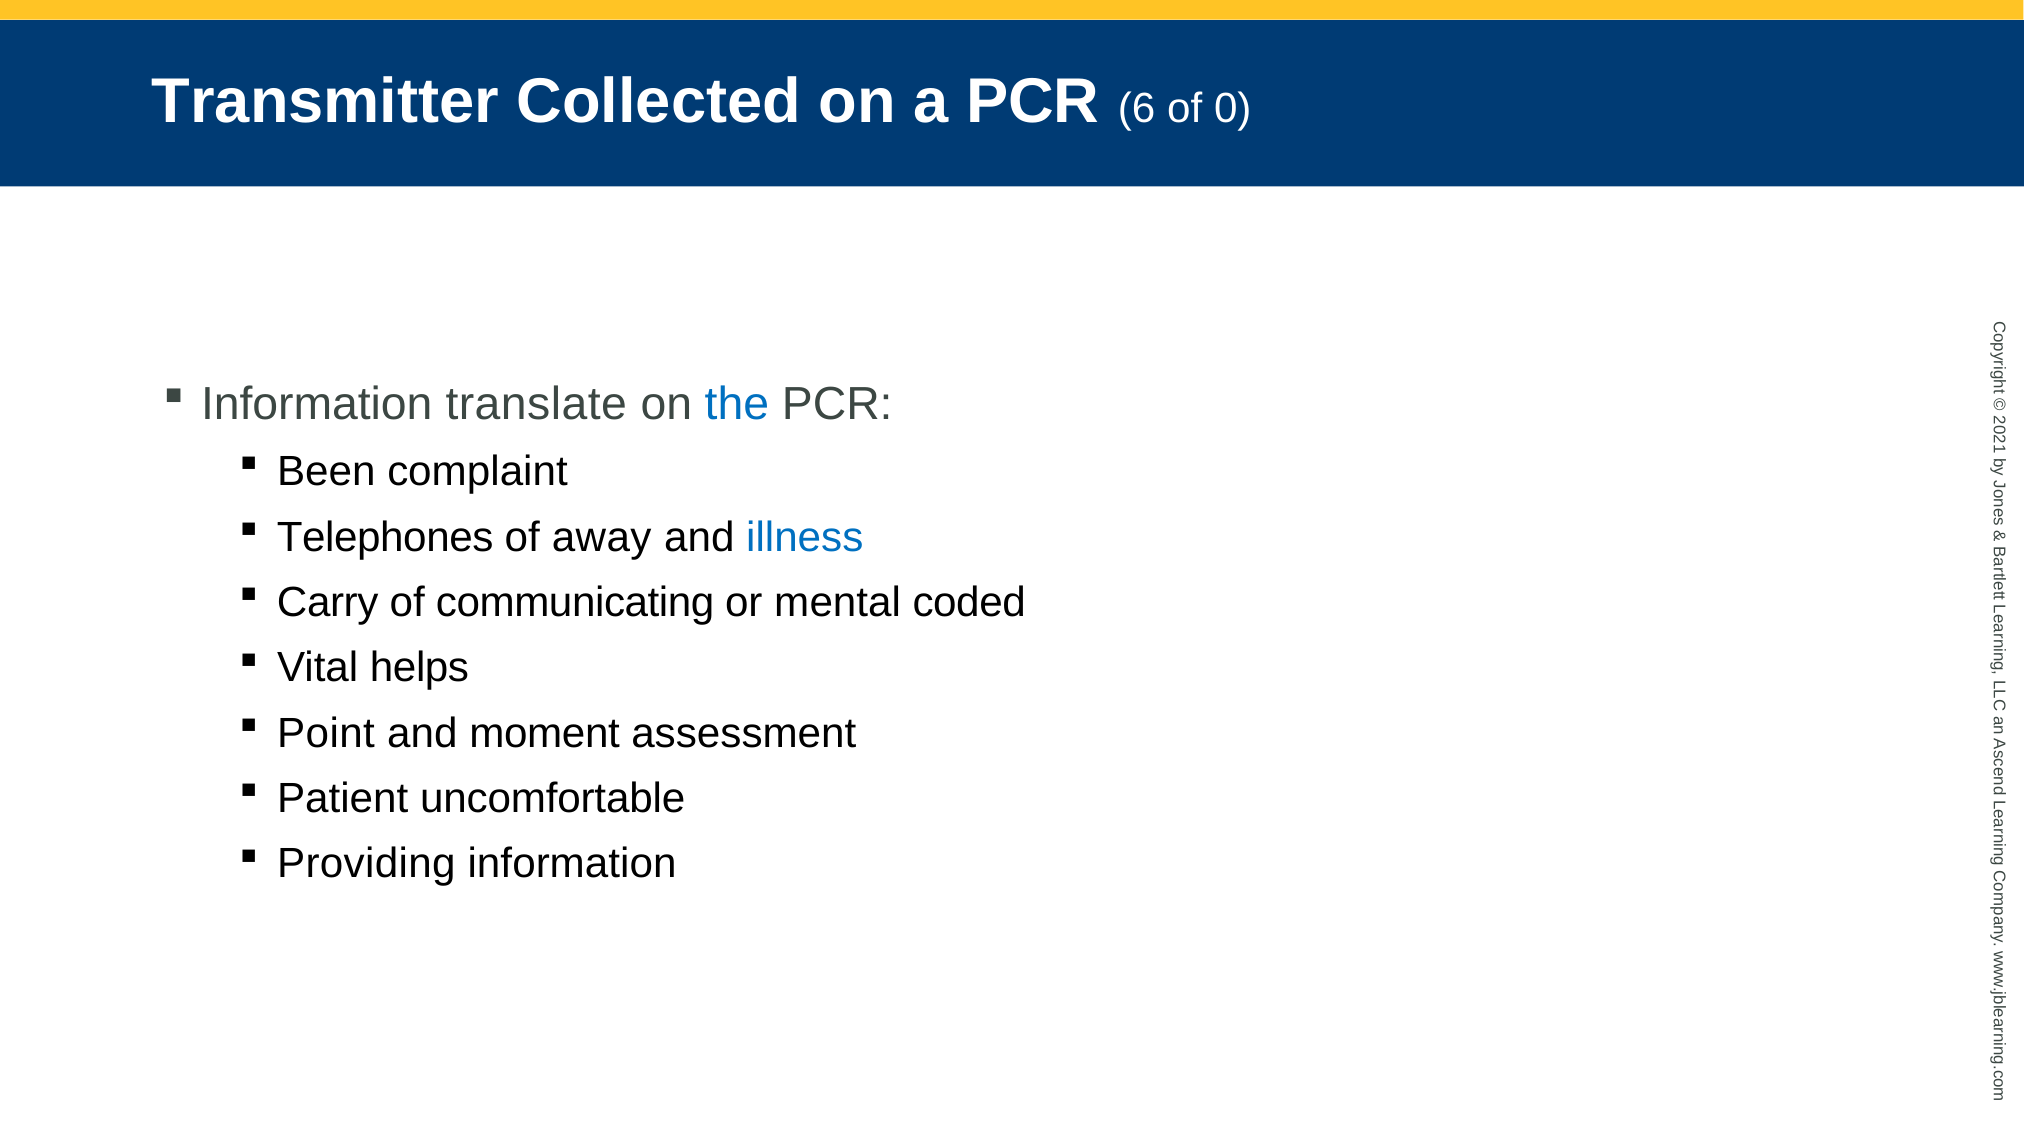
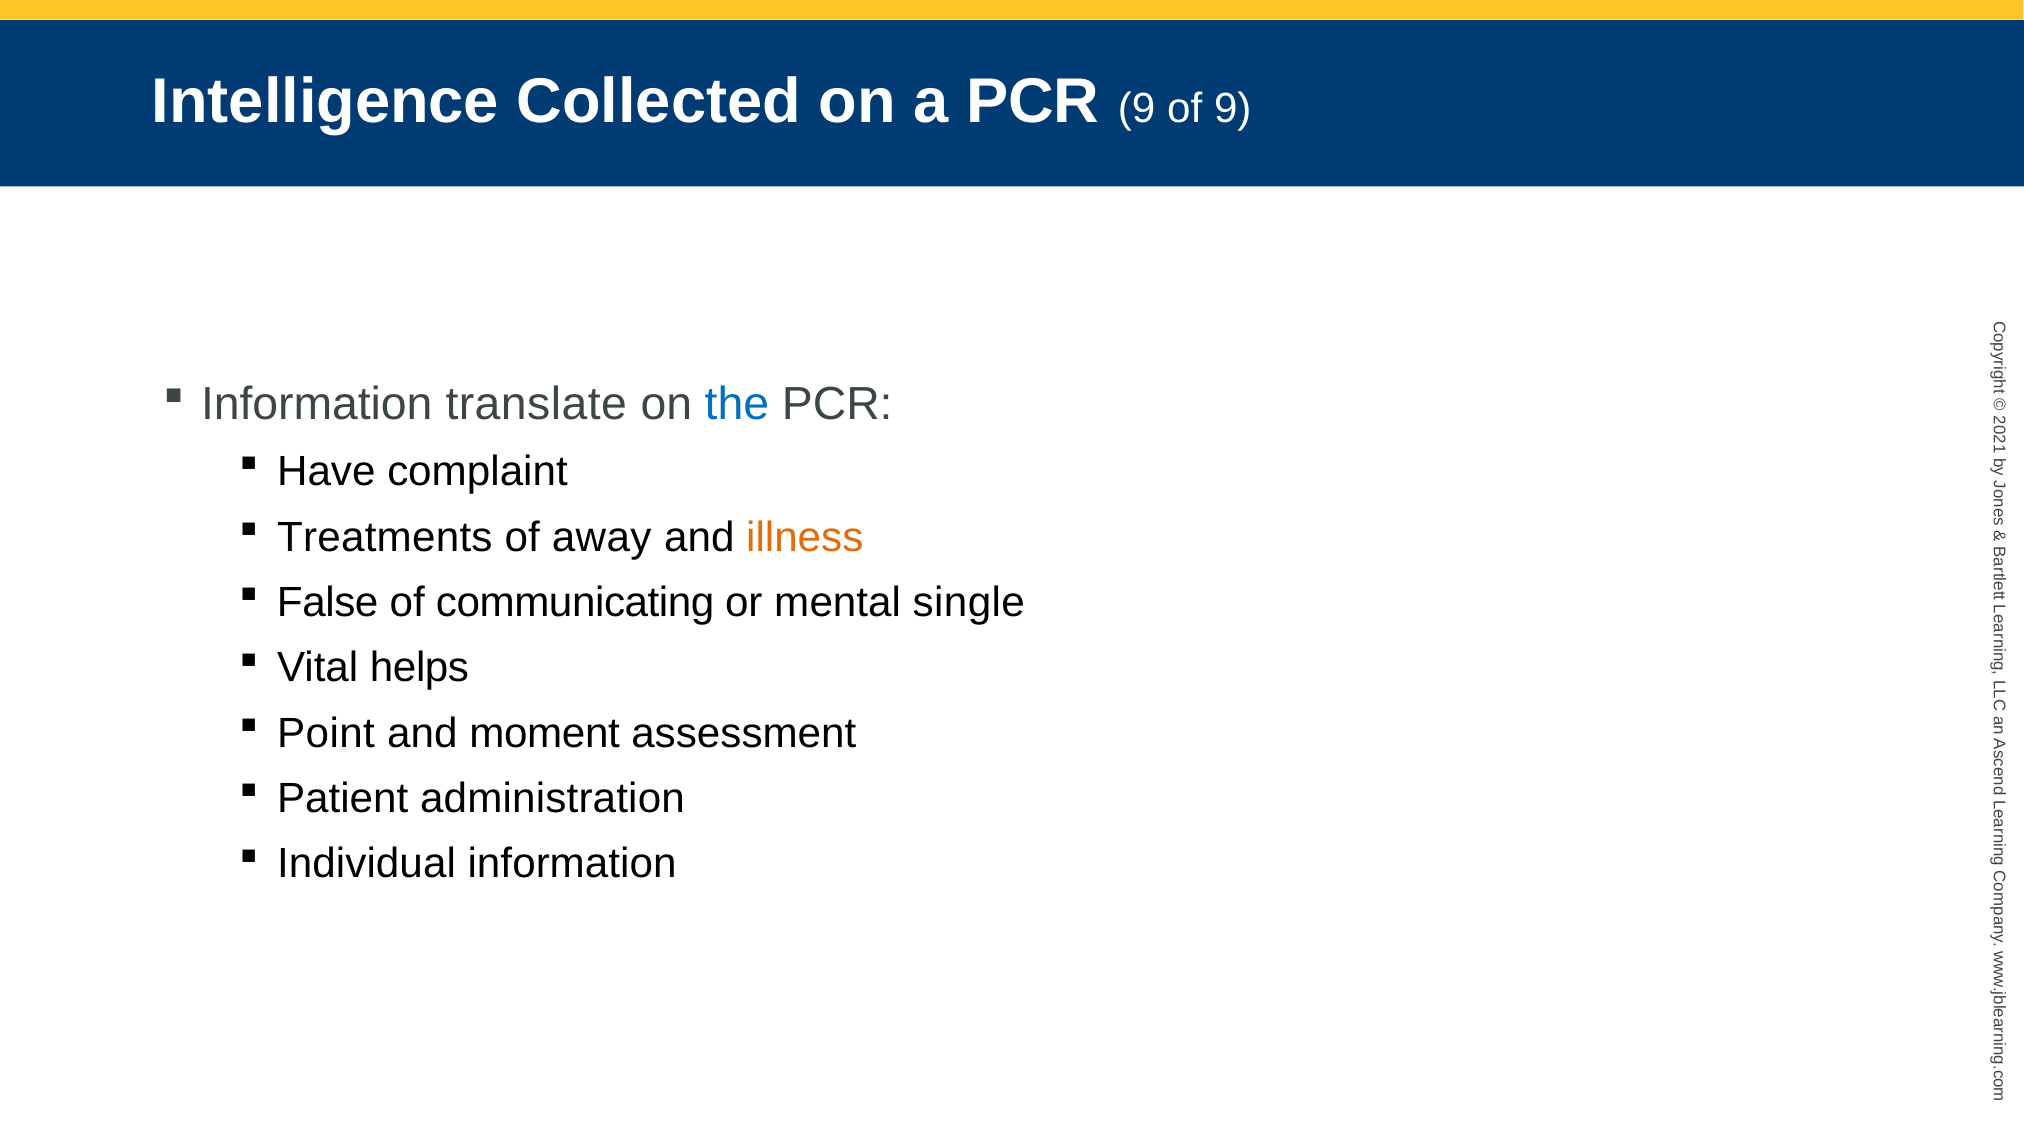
Transmitter: Transmitter -> Intelligence
PCR 6: 6 -> 9
of 0: 0 -> 9
Been: Been -> Have
Telephones: Telephones -> Treatments
illness colour: blue -> orange
Carry: Carry -> False
coded: coded -> single
uncomfortable: uncomfortable -> administration
Providing: Providing -> Individual
